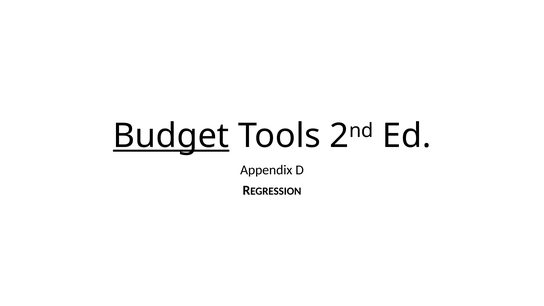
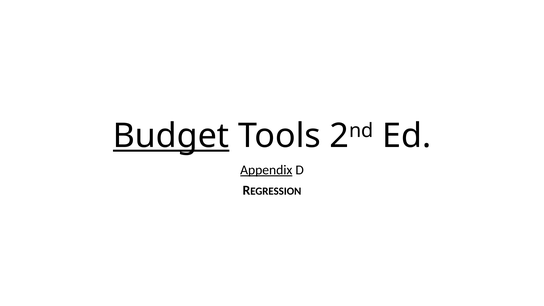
Appendix underline: none -> present
